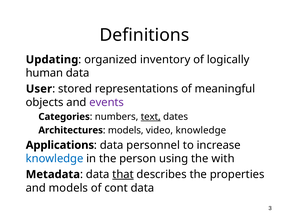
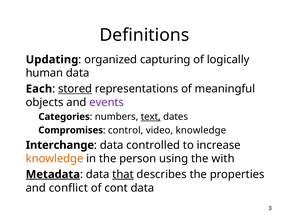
inventory: inventory -> capturing
User: User -> Each
stored underline: none -> present
Architectures: Architectures -> Compromises
models at (126, 130): models -> control
Applications: Applications -> Interchange
personnel: personnel -> controlled
knowledge at (55, 158) colour: blue -> orange
Metadata underline: none -> present
and models: models -> conflict
